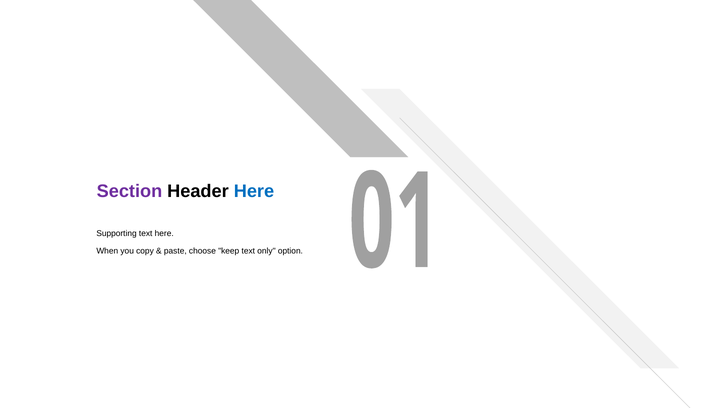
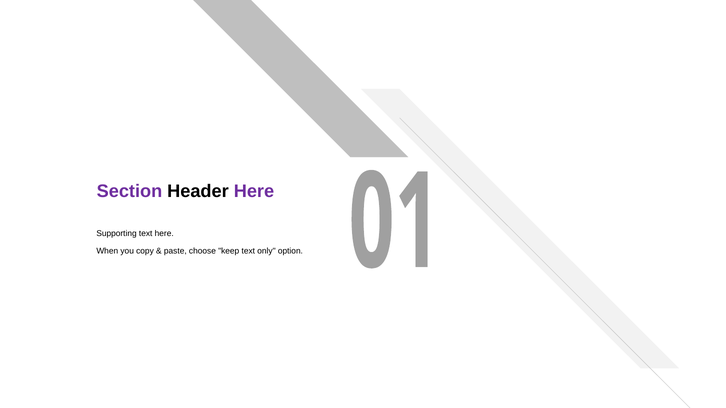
Here at (254, 191) colour: blue -> purple
